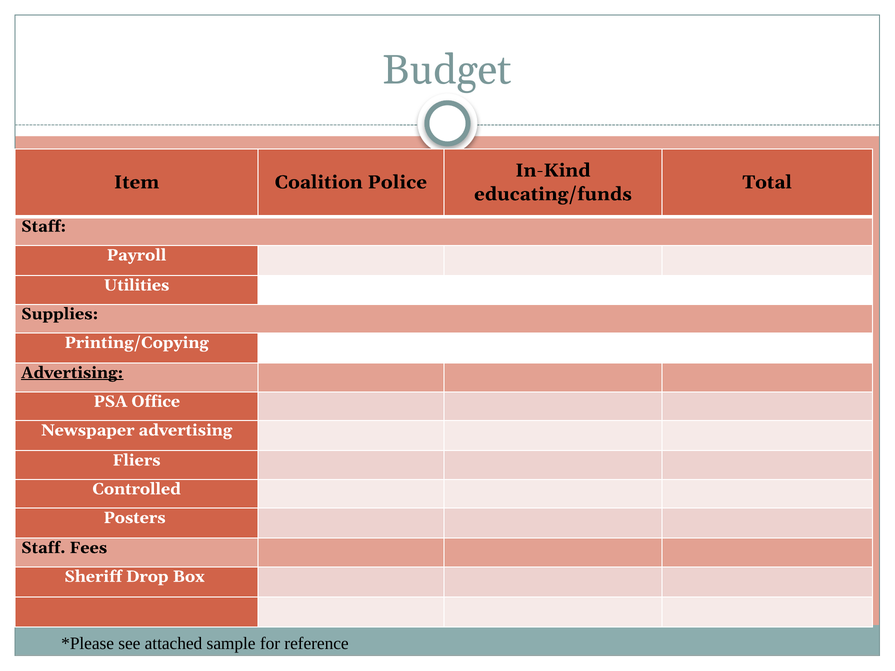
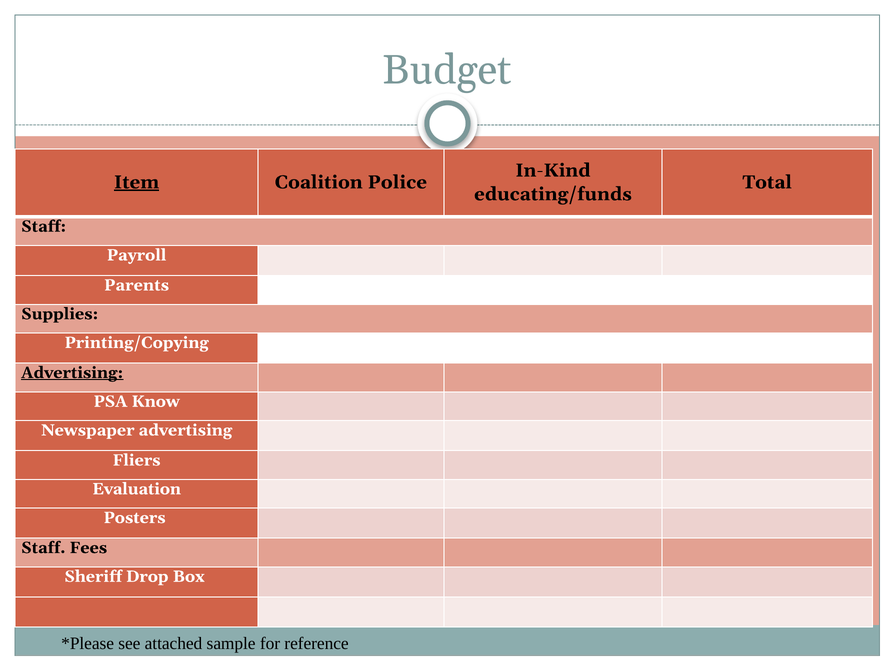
Item underline: none -> present
Utilities: Utilities -> Parents
Office: Office -> Know
Controlled: Controlled -> Evaluation
